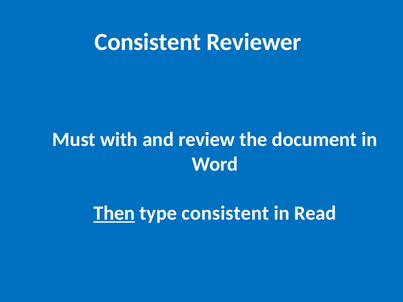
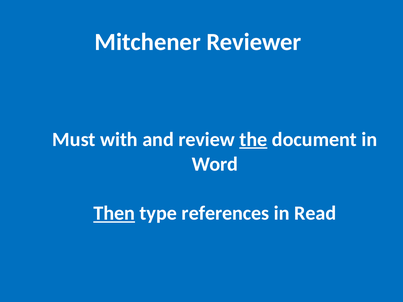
Consistent at (148, 42): Consistent -> Mitchener
the underline: none -> present
type consistent: consistent -> references
